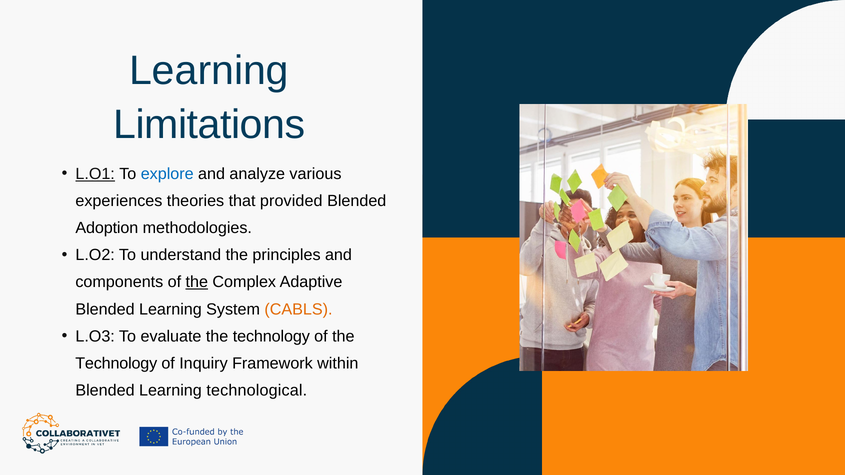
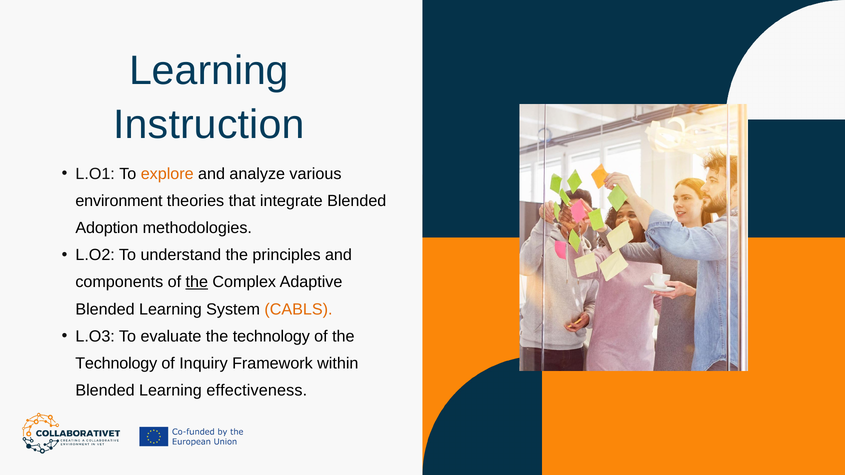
Limitations: Limitations -> Instruction
L.O1 underline: present -> none
explore colour: blue -> orange
experiences: experiences -> environment
provided: provided -> integrate
technological: technological -> effectiveness
